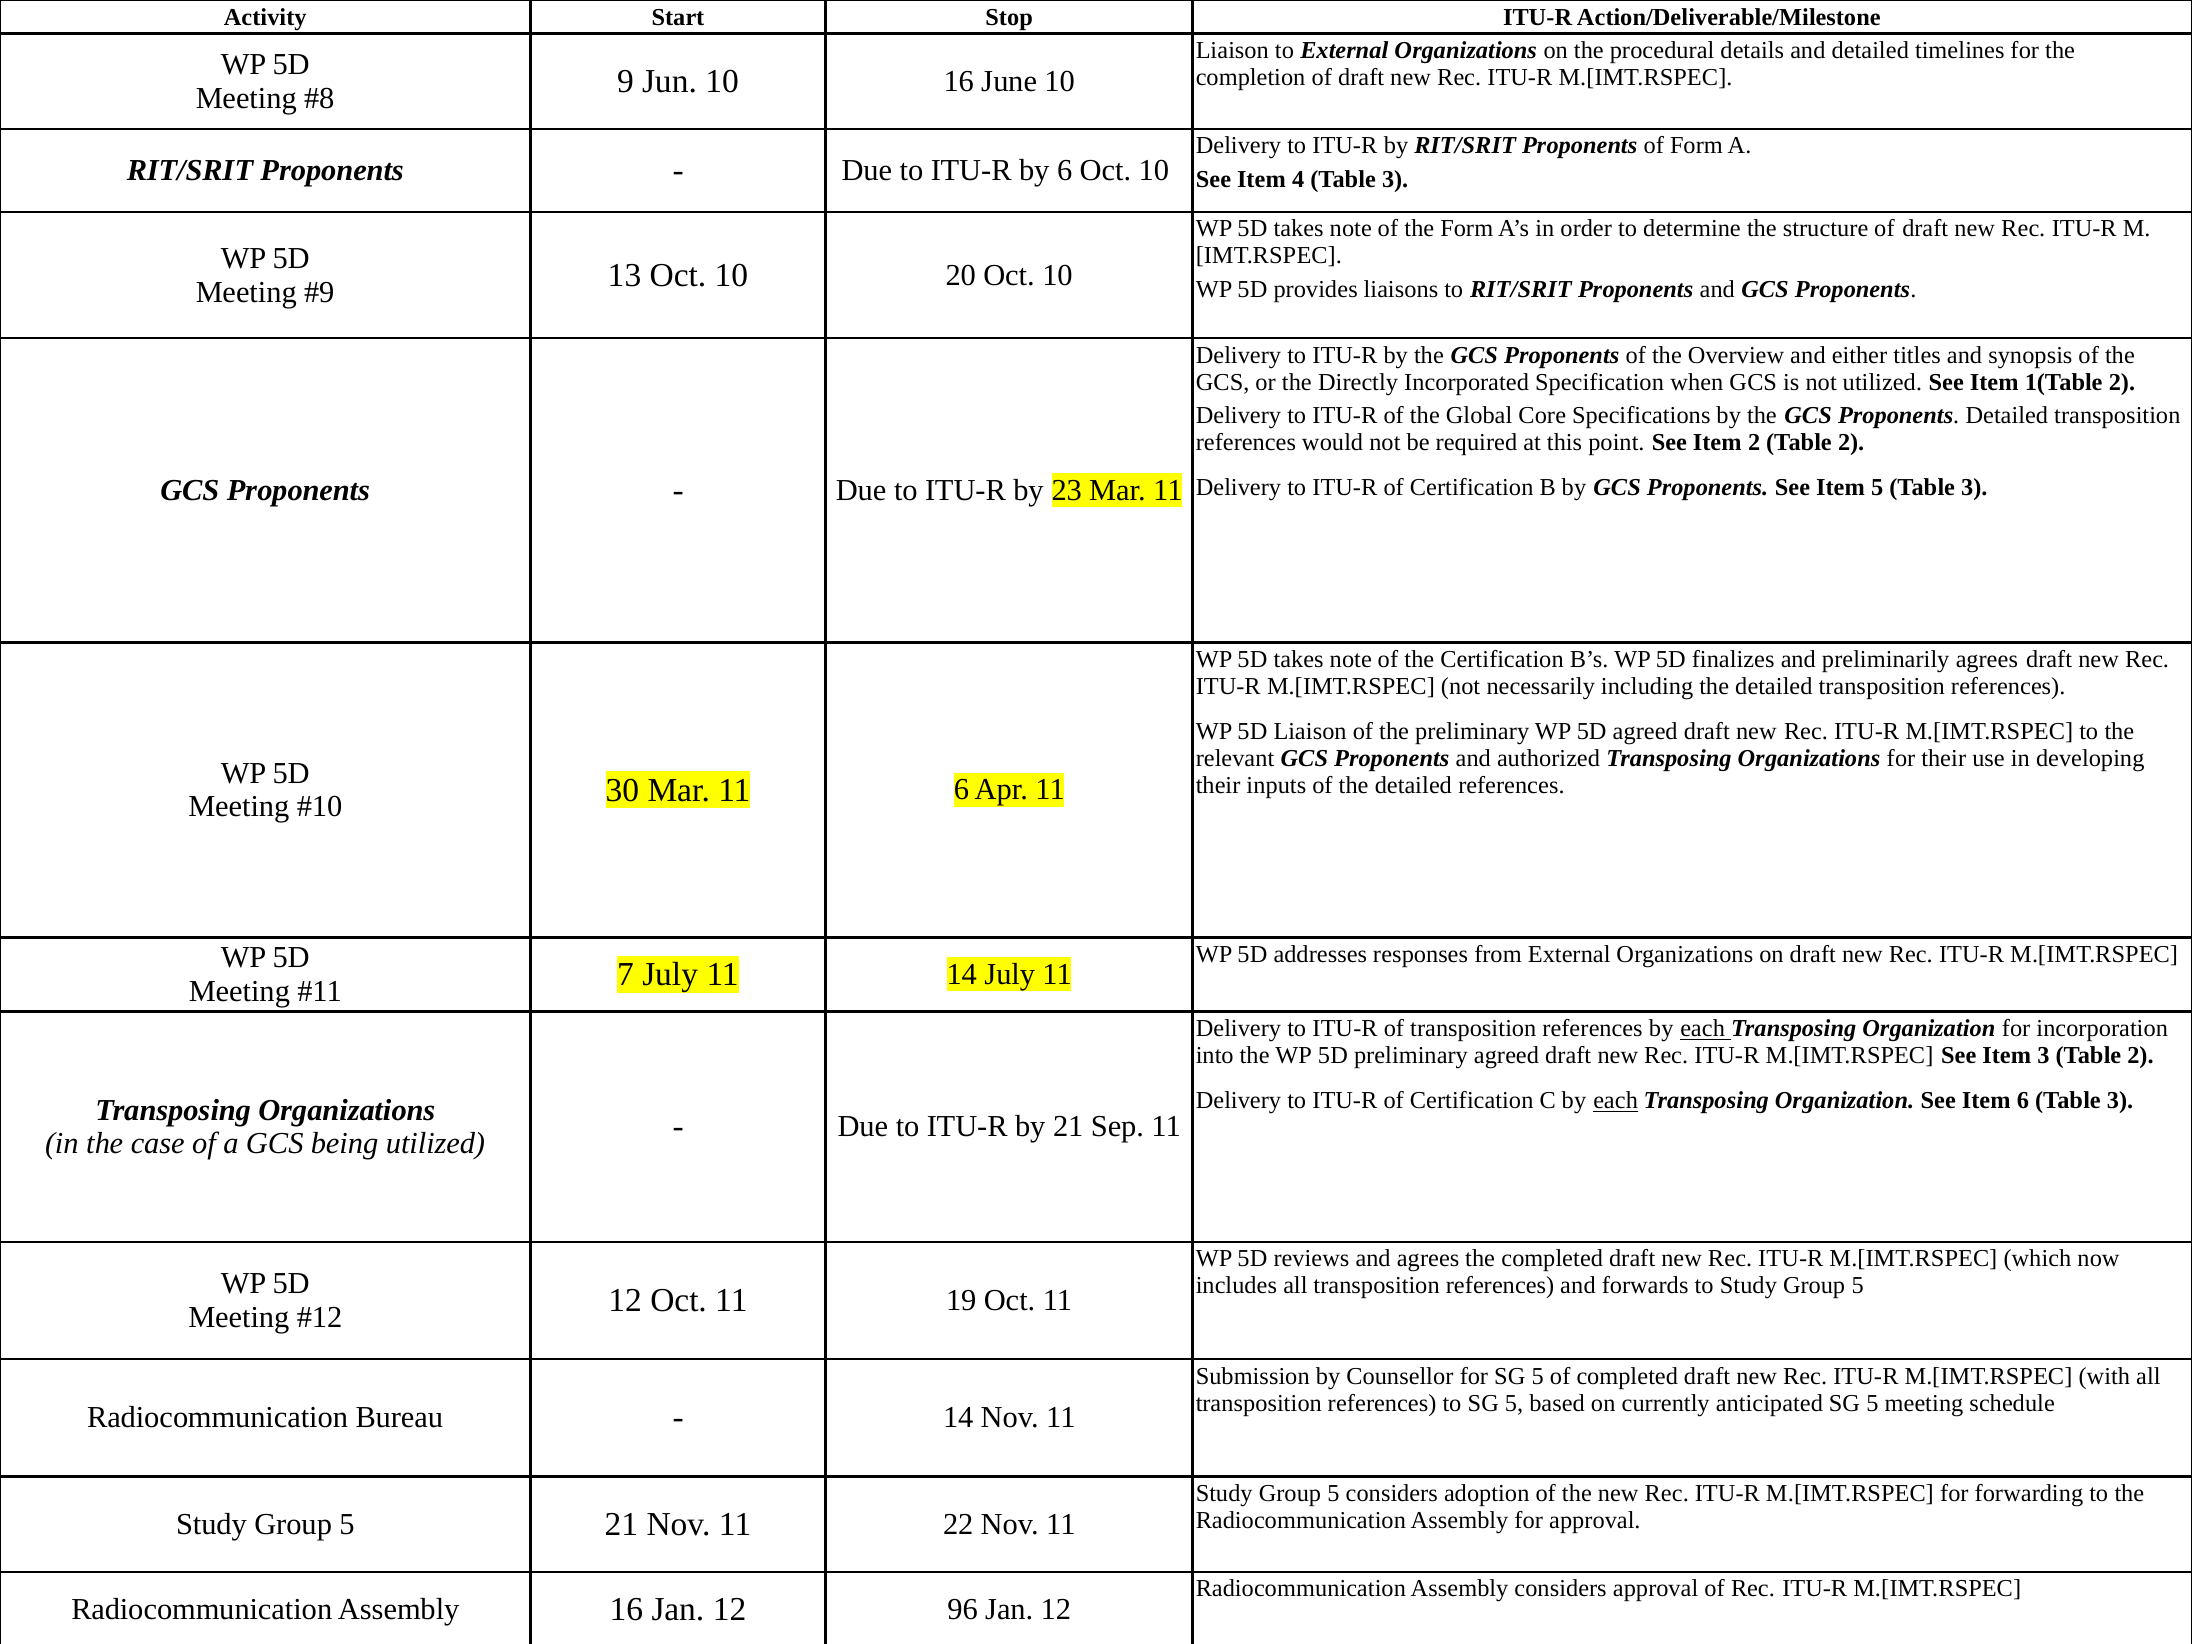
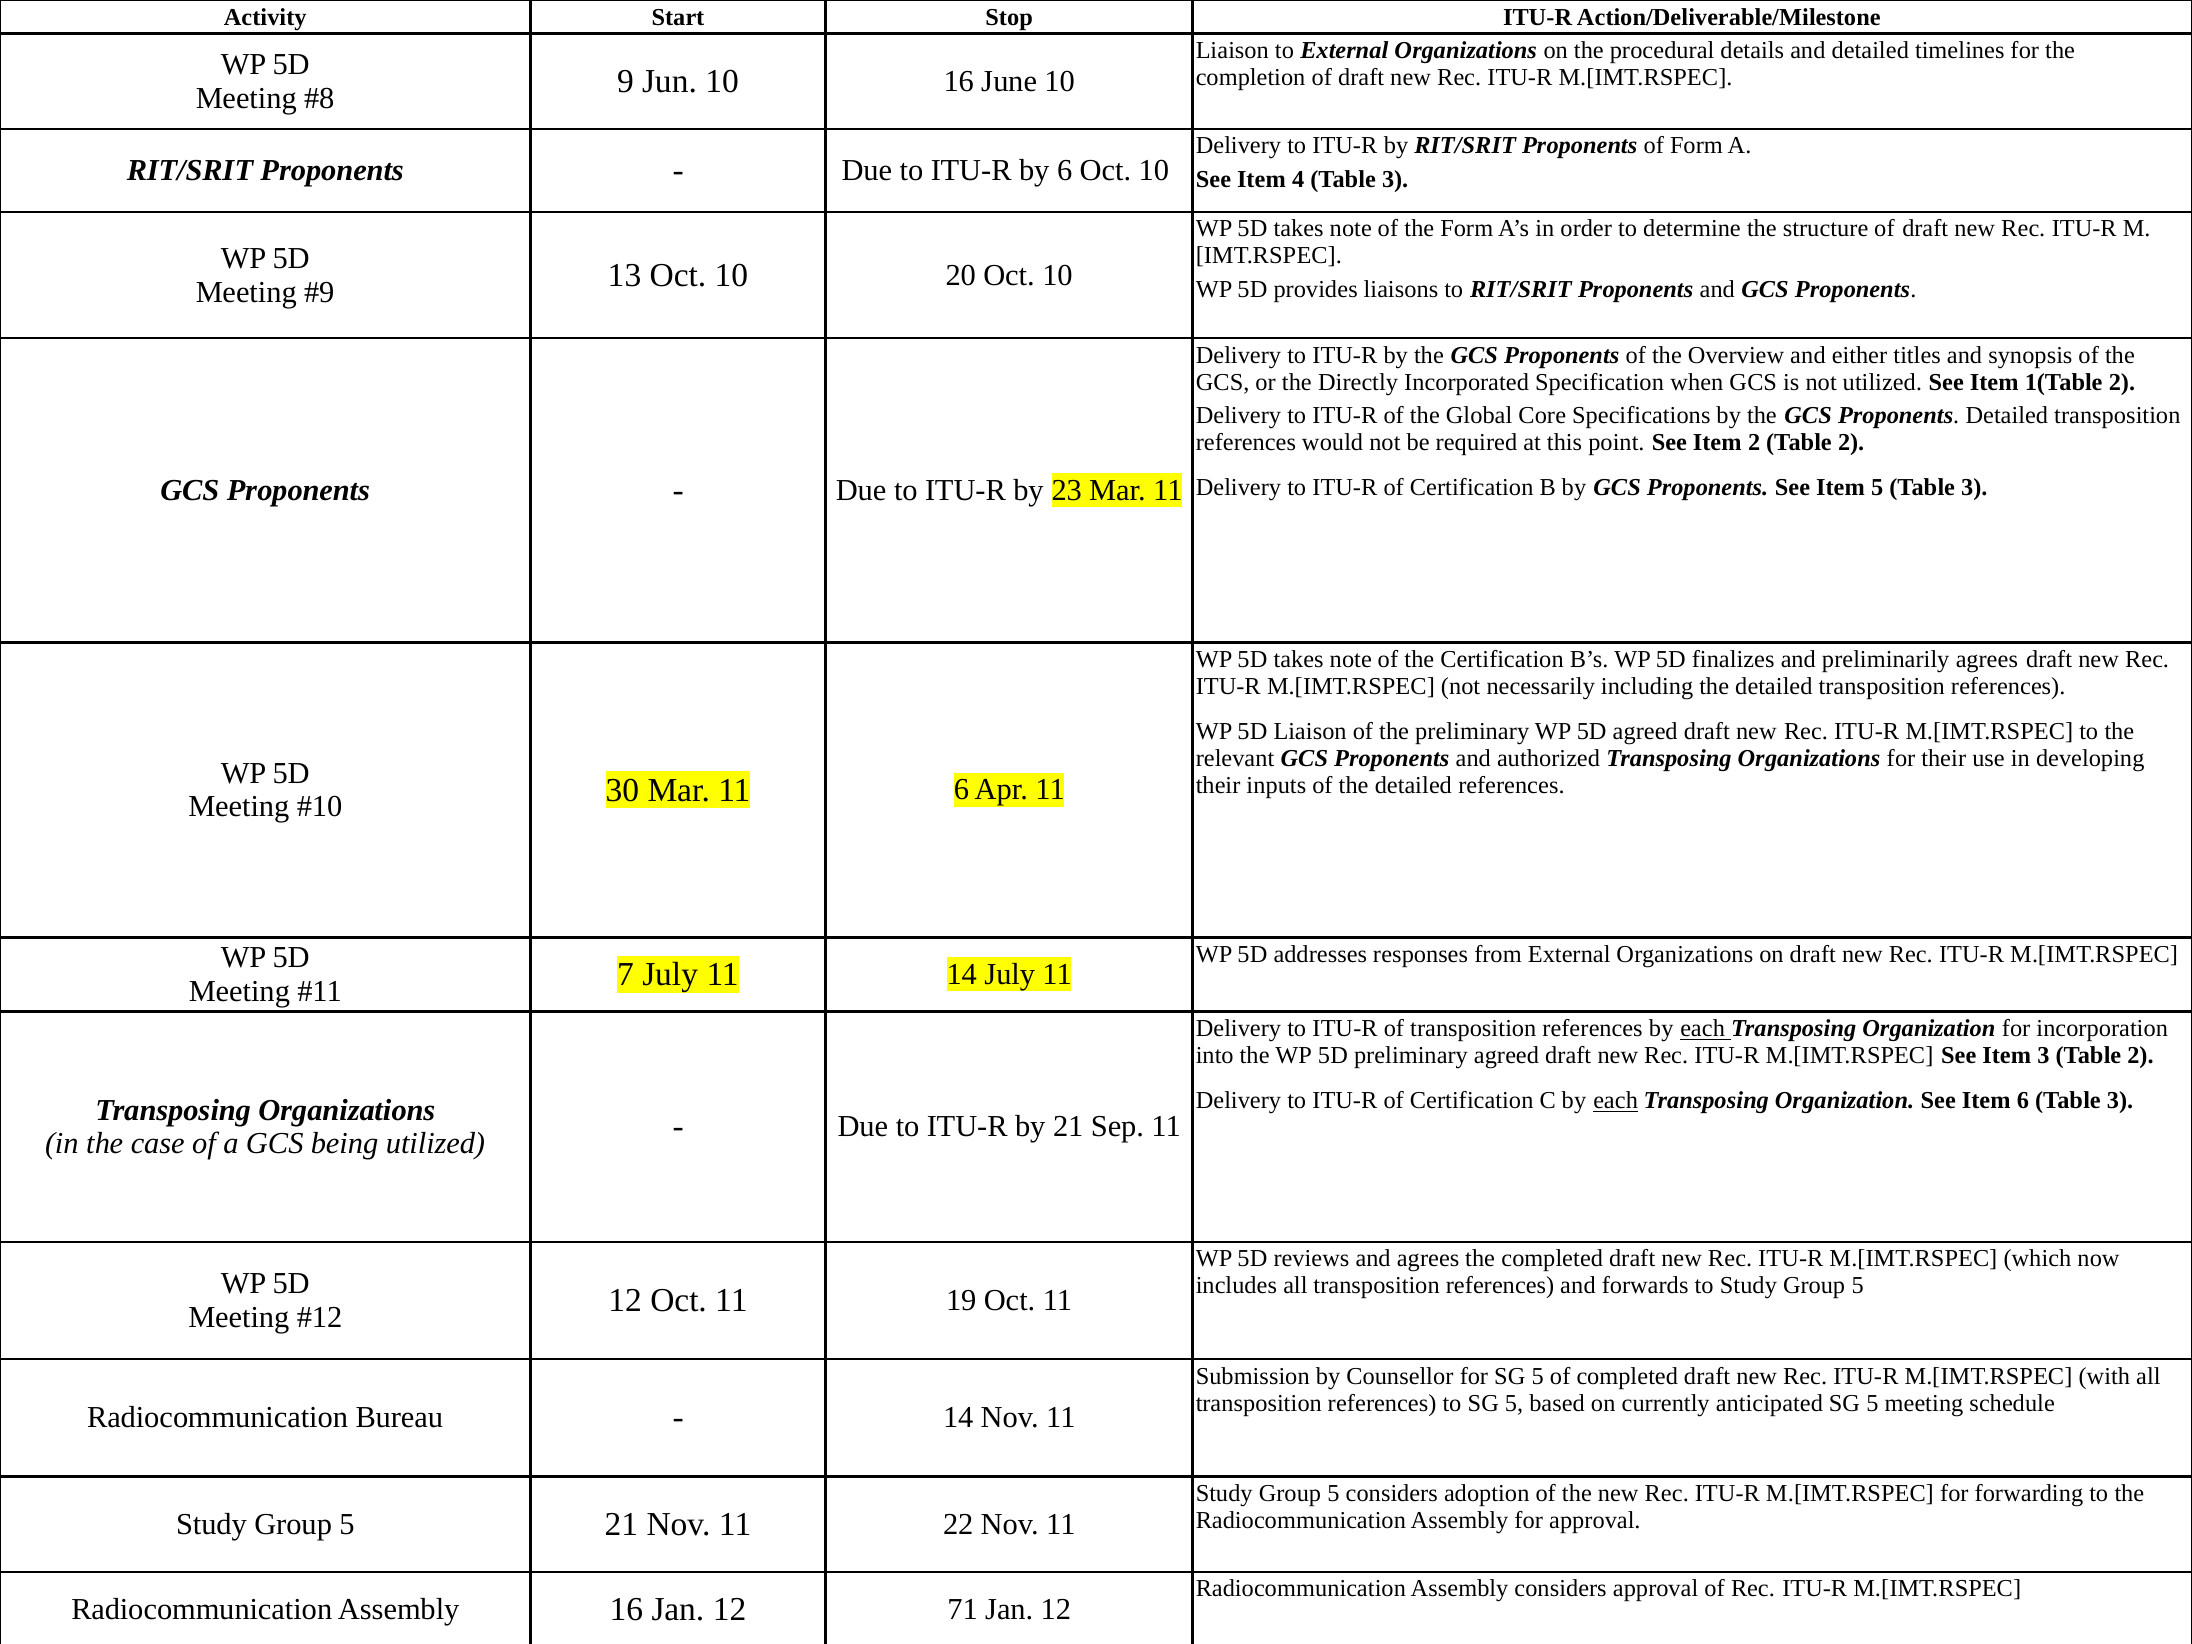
96: 96 -> 71
